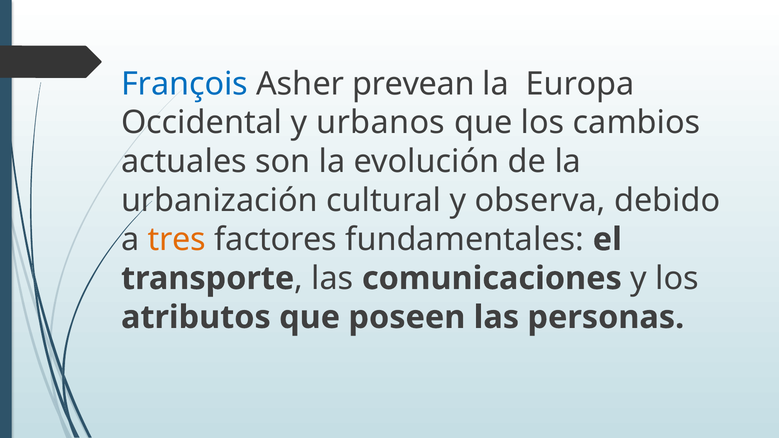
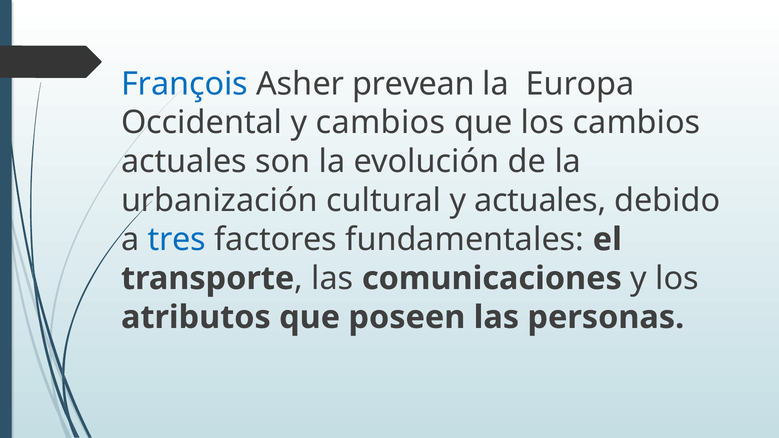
y urbanos: urbanos -> cambios
y observa: observa -> actuales
tres colour: orange -> blue
